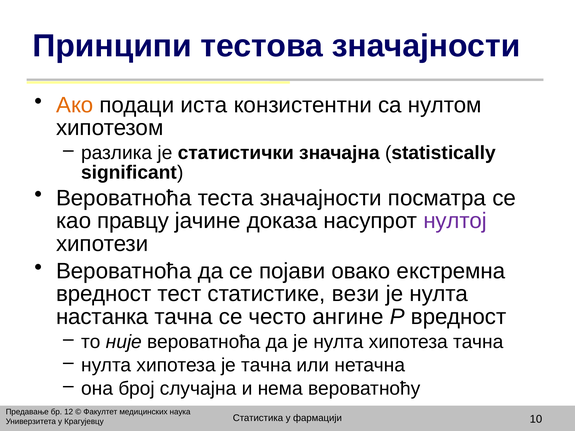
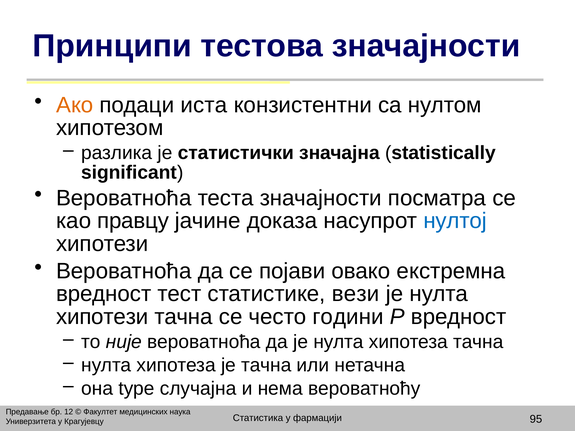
нултој colour: purple -> blue
настанка at (102, 317): настанка -> хипотези
ангине: ангине -> години
број: број -> type
10: 10 -> 95
